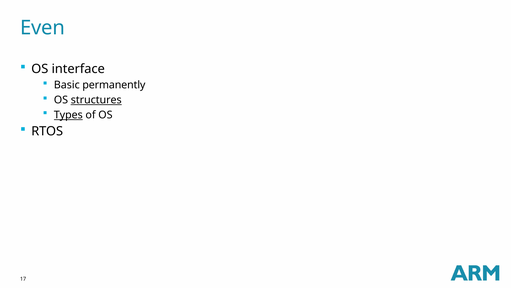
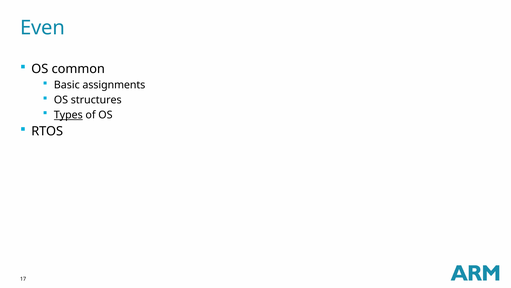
interface: interface -> common
permanently: permanently -> assignments
structures underline: present -> none
